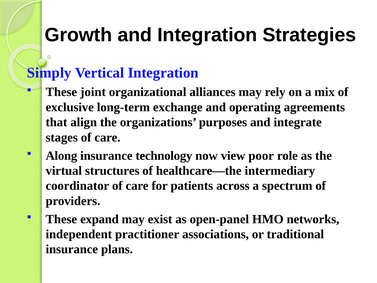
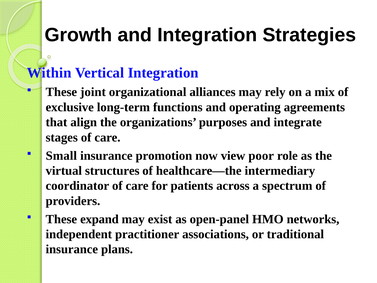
Simply: Simply -> Within
exchange: exchange -> functions
Along: Along -> Small
technology: technology -> promotion
